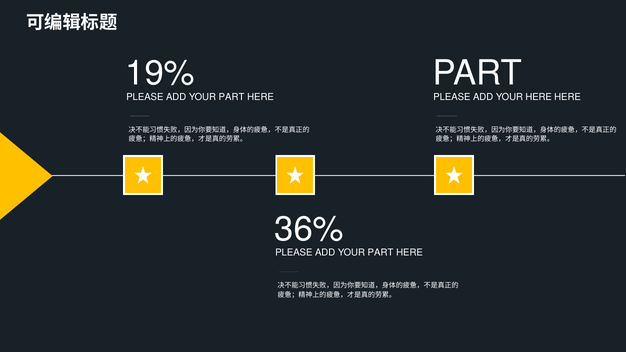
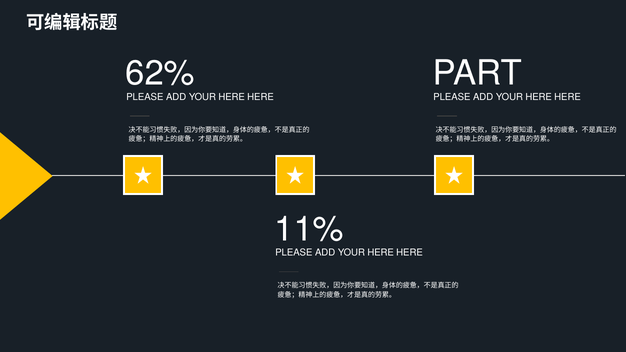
19%: 19% -> 62%
PART at (232, 97): PART -> HERE
36%: 36% -> 11%
PART at (381, 253): PART -> HERE
